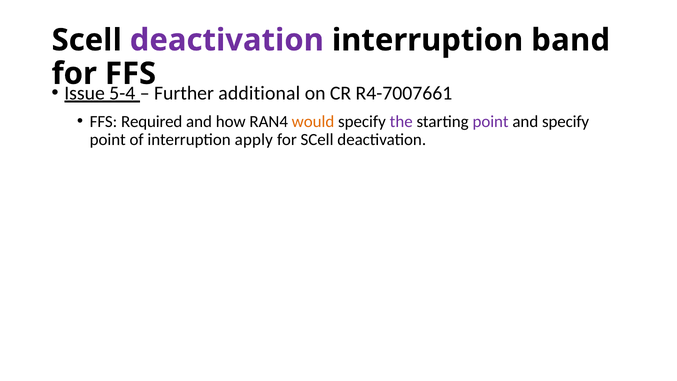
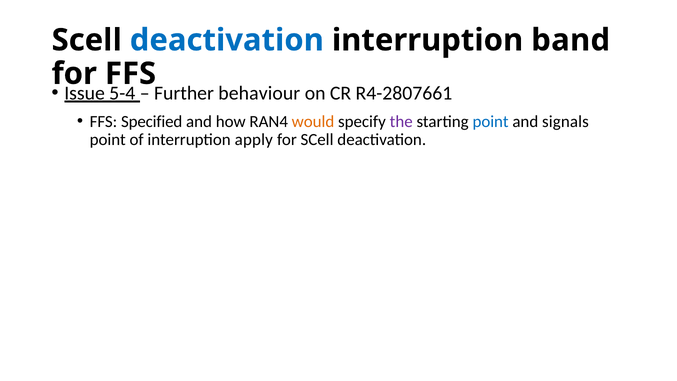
deactivation at (227, 40) colour: purple -> blue
additional: additional -> behaviour
R4-7007661: R4-7007661 -> R4-2807661
Required: Required -> Specified
point at (491, 121) colour: purple -> blue
and specify: specify -> signals
